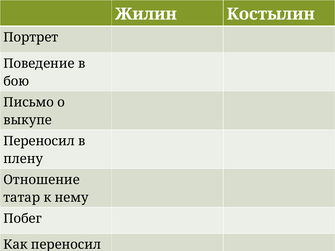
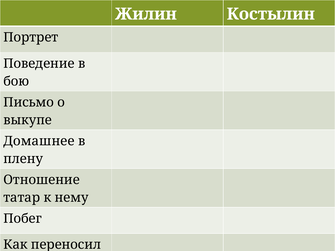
Переносил at (39, 141): Переносил -> Домашнее
